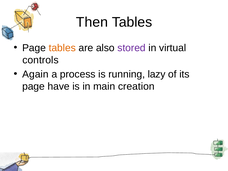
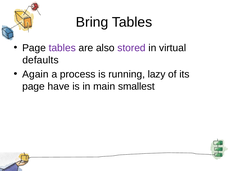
Then: Then -> Bring
tables at (62, 48) colour: orange -> purple
controls: controls -> defaults
creation: creation -> smallest
